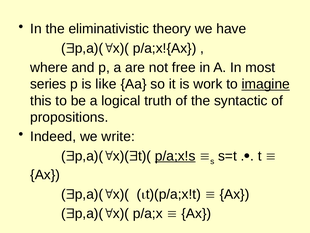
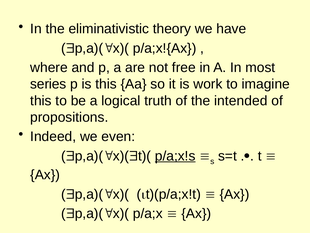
is like: like -> this
imagine underline: present -> none
syntactic: syntactic -> intended
write: write -> even
